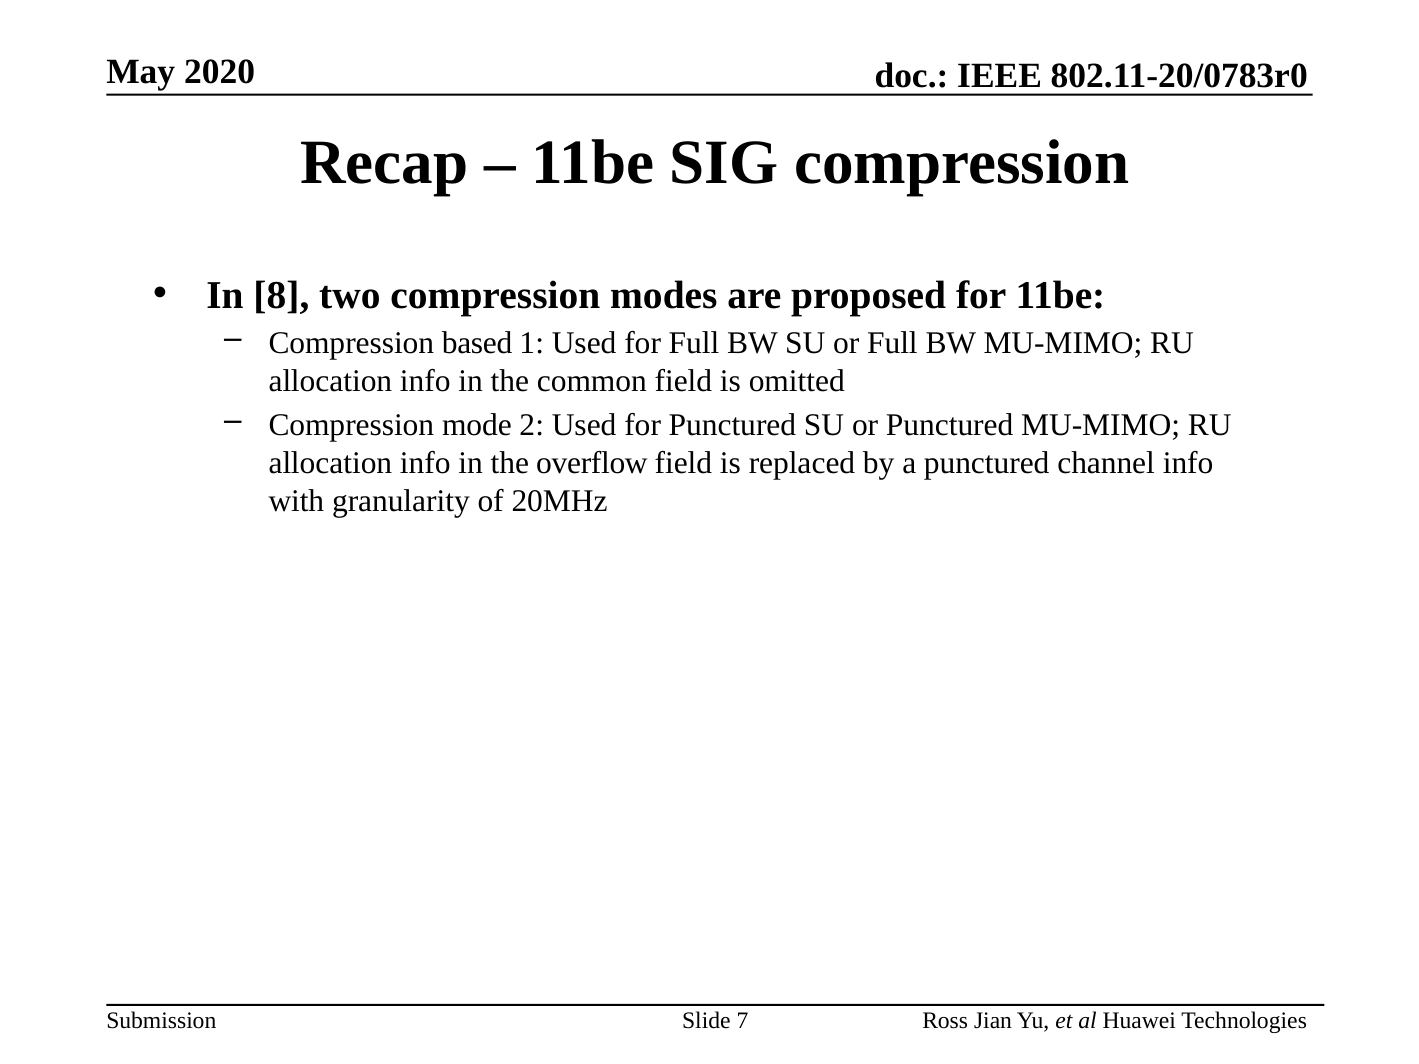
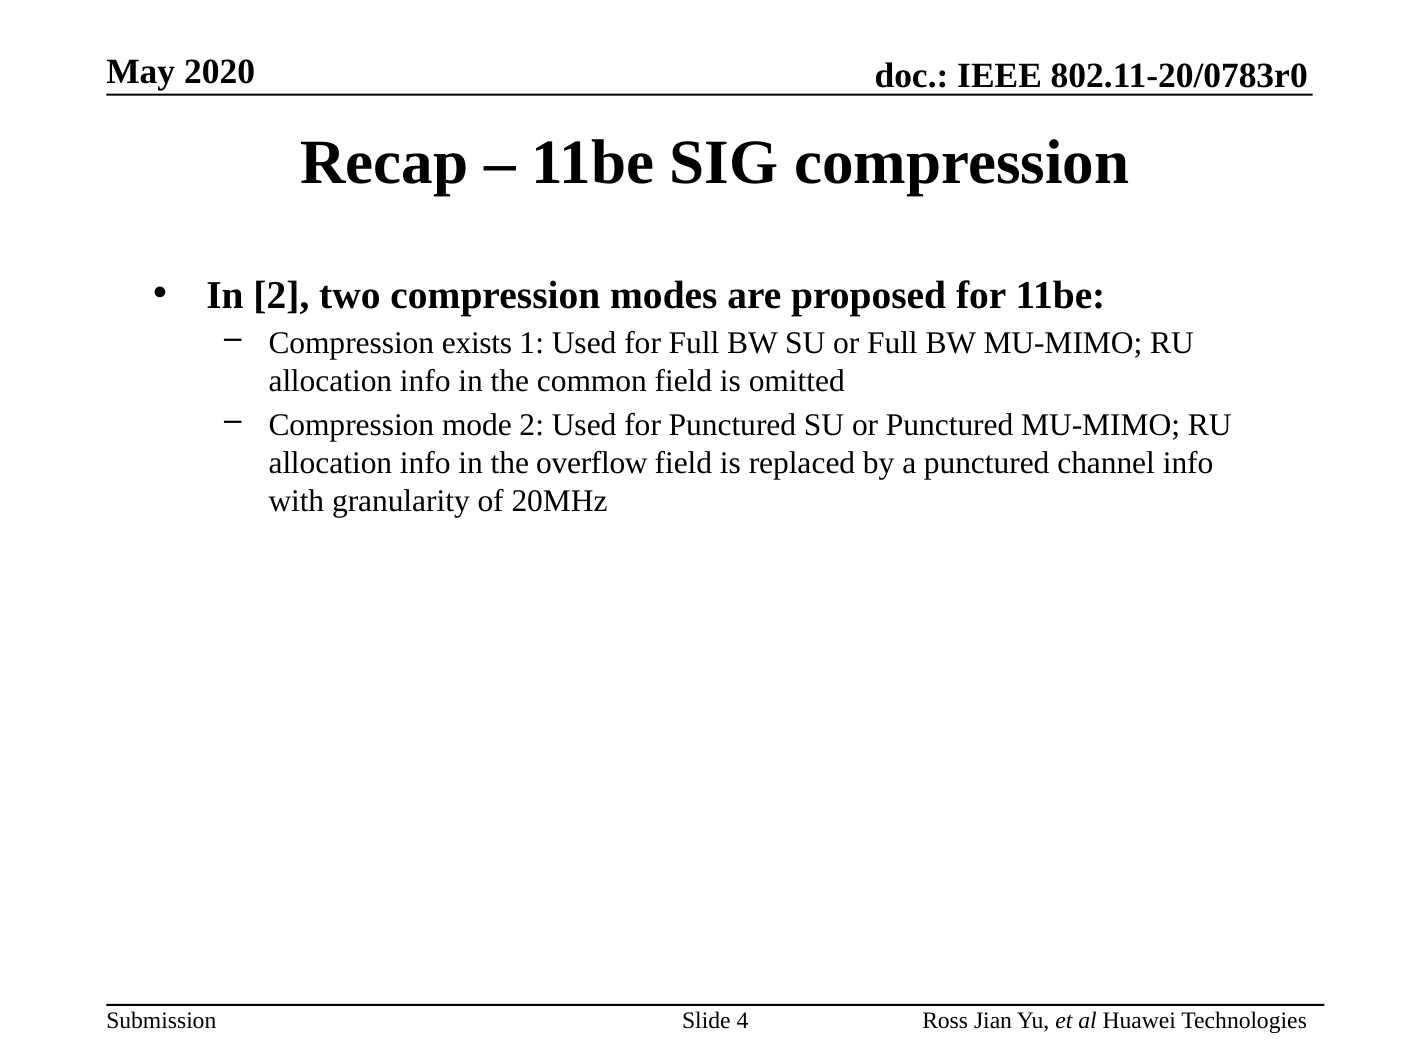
In 8: 8 -> 2
based: based -> exists
7: 7 -> 4
